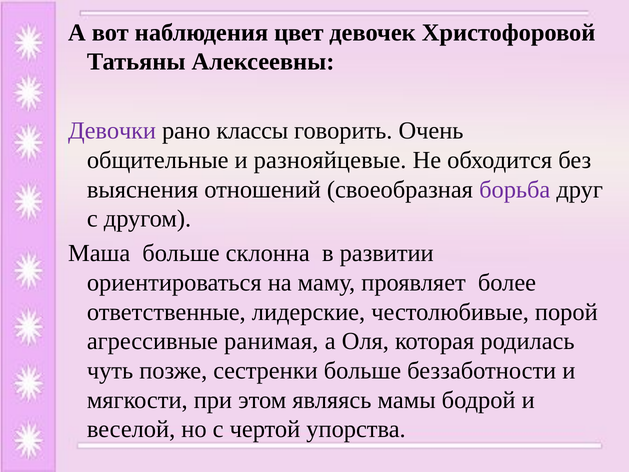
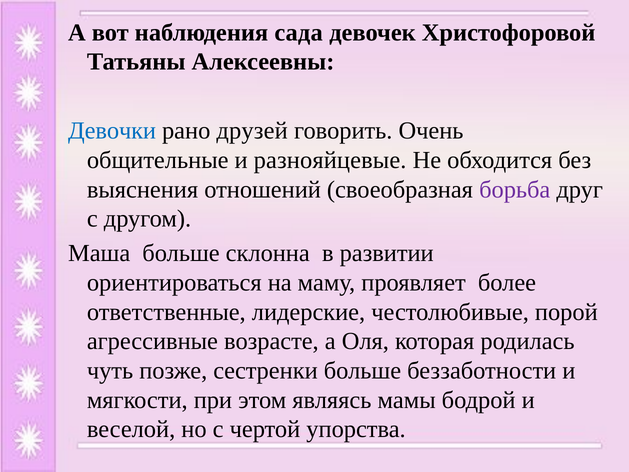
цвет: цвет -> сада
Девочки colour: purple -> blue
классы: классы -> друзей
ранимая: ранимая -> возрасте
